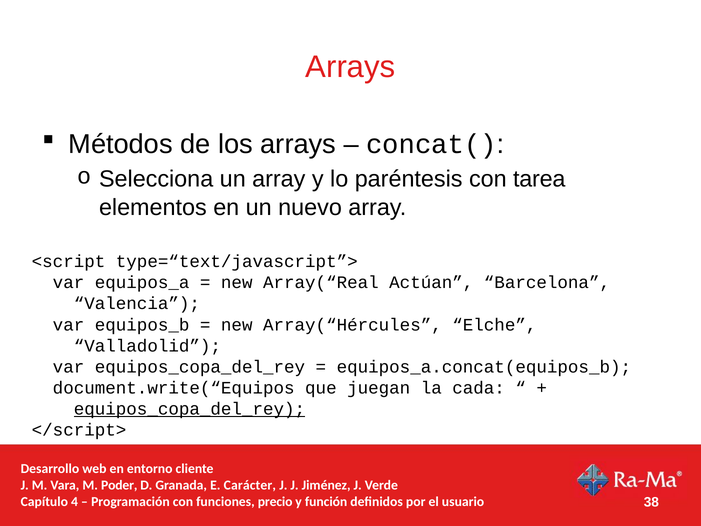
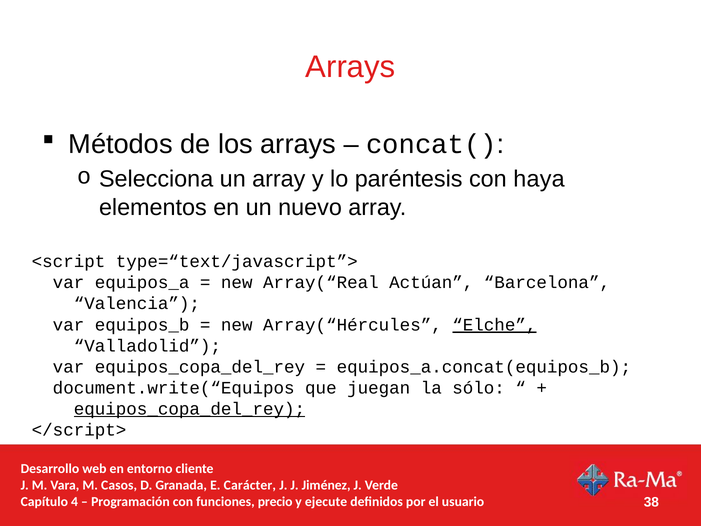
tarea: tarea -> haya
Elche underline: none -> present
cada: cada -> sólo
Poder: Poder -> Casos
función: función -> ejecute
